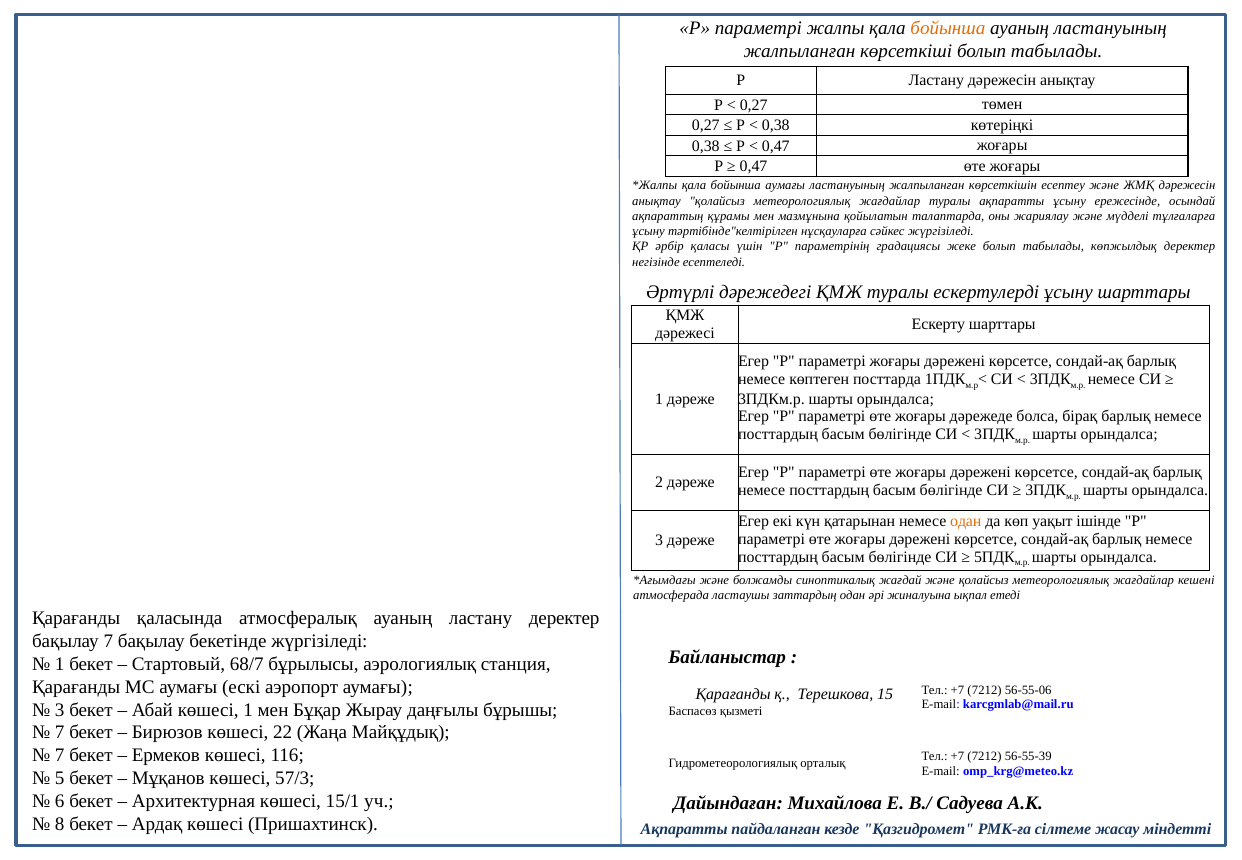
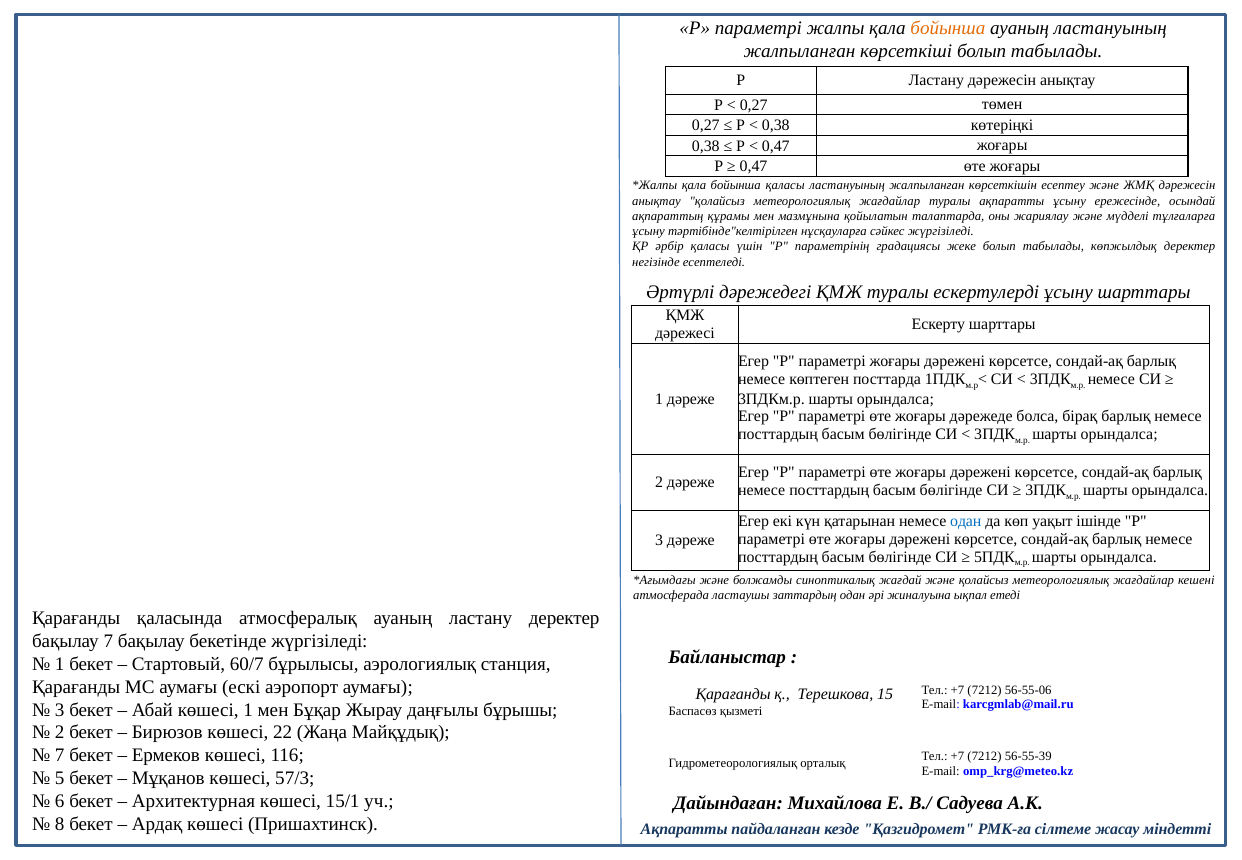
бойынша аумағы: аумағы -> қаласы
одан at (966, 522) colour: orange -> blue
68/7: 68/7 -> 60/7
7 at (60, 733): 7 -> 2
